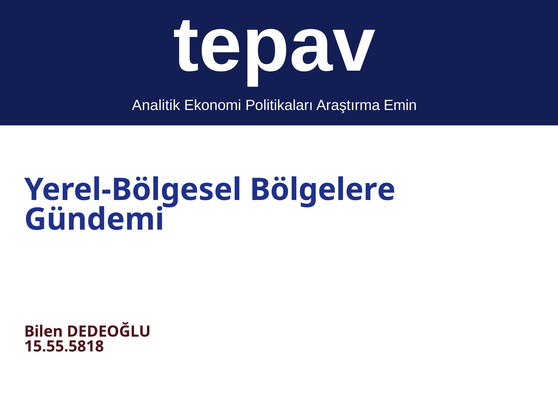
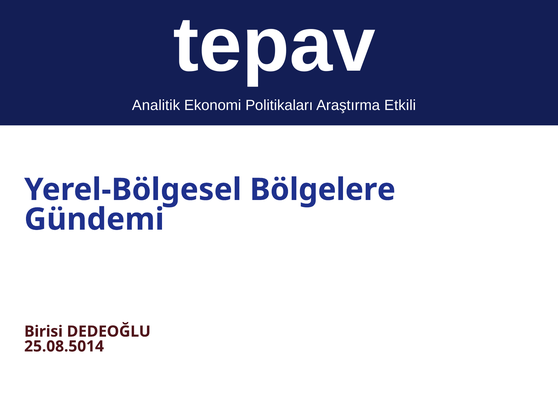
Emin: Emin -> Etkili
Bilen: Bilen -> Birisi
15.55.5818: 15.55.5818 -> 25.08.5014
